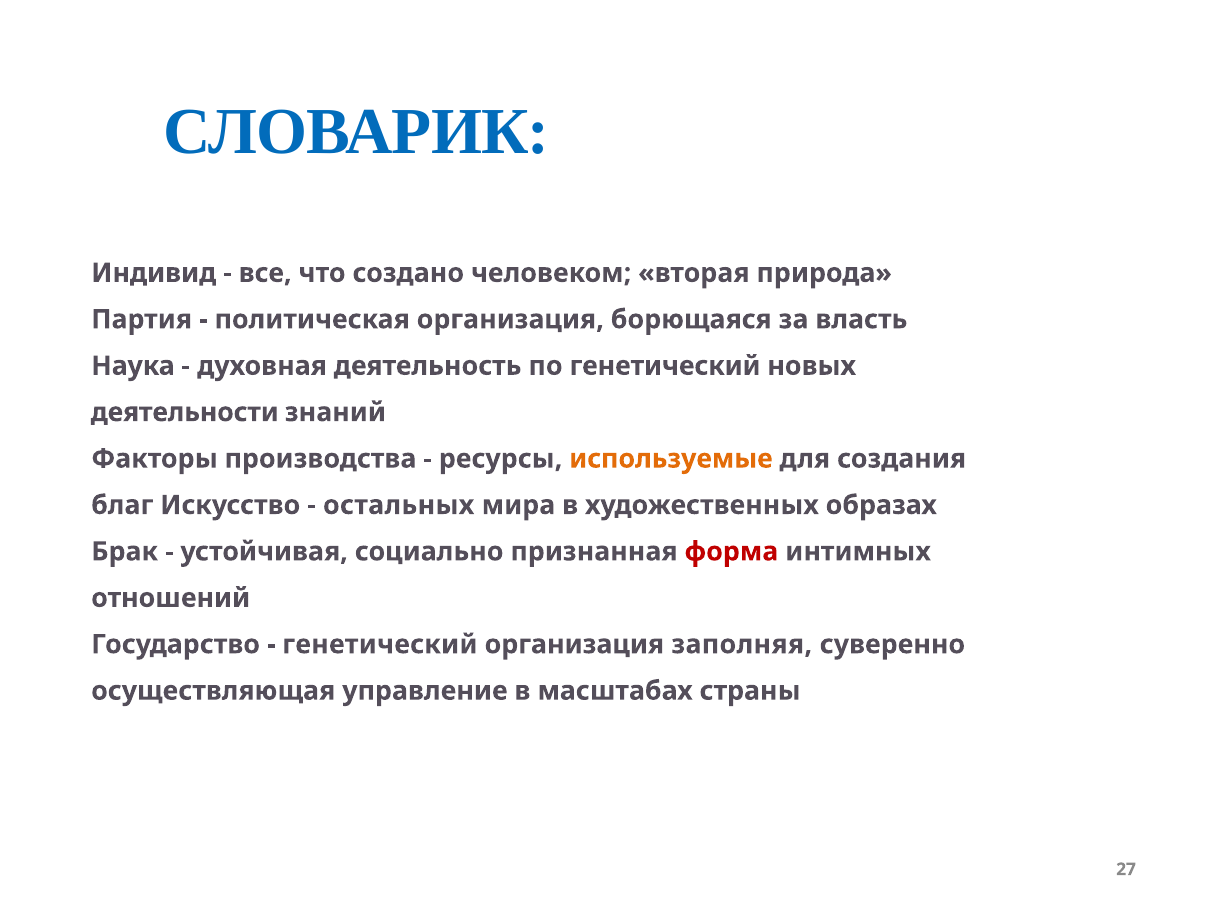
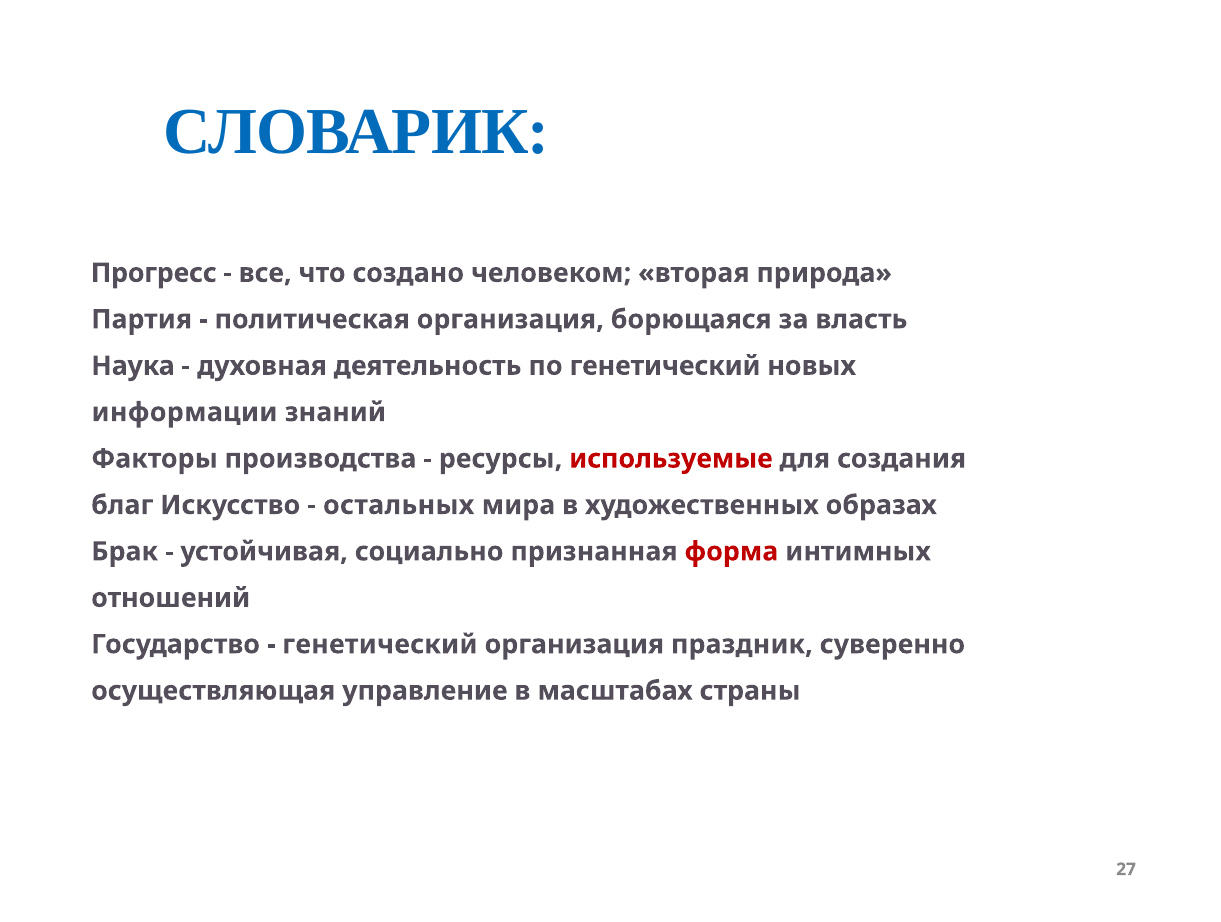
Индивид: Индивид -> Прогресс
деятельности: деятельности -> информации
используемые colour: orange -> red
заполняя: заполняя -> праздник
